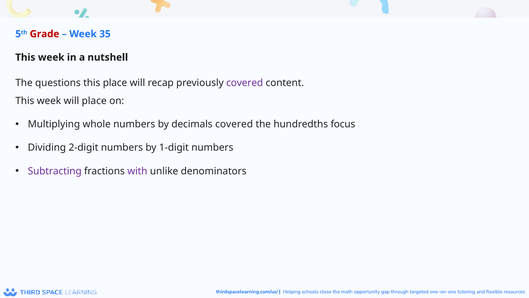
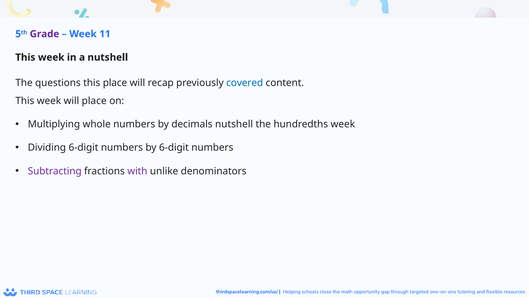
Grade colour: red -> purple
35: 35 -> 11
covered at (245, 83) colour: purple -> blue
decimals covered: covered -> nutshell
hundredths focus: focus -> week
Dividing 2-digit: 2-digit -> 6-digit
by 1-digit: 1-digit -> 6-digit
